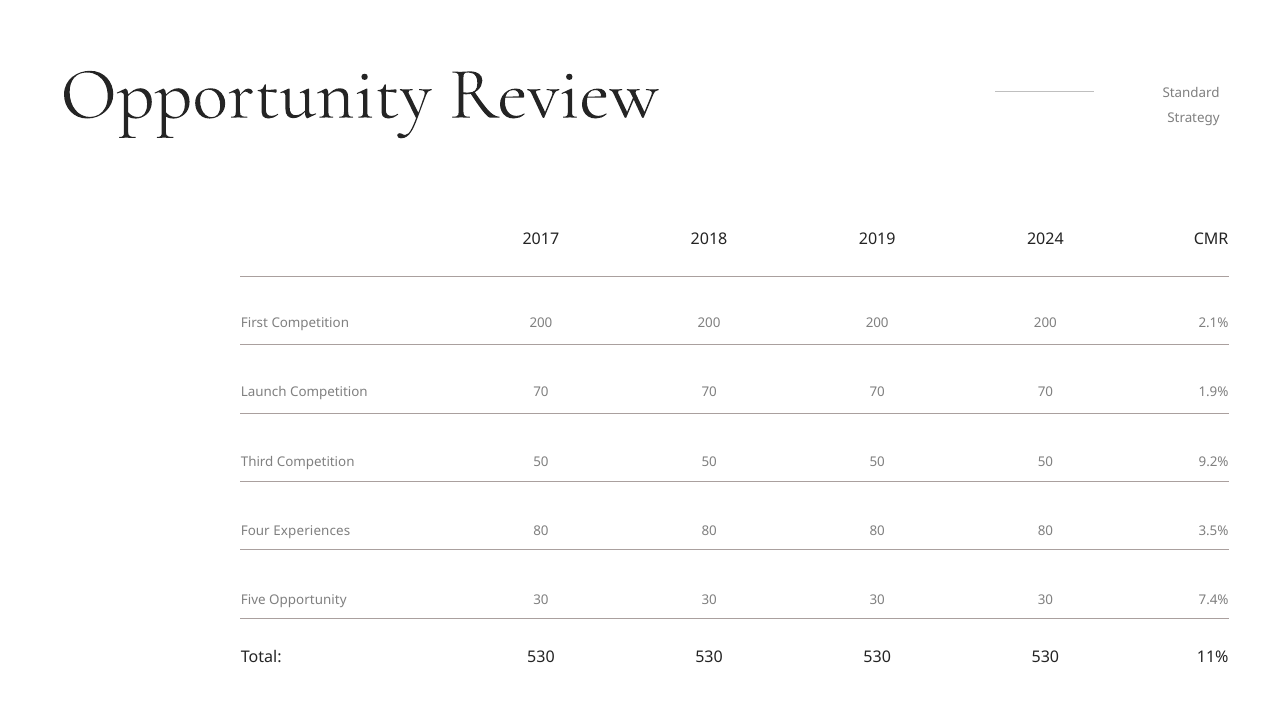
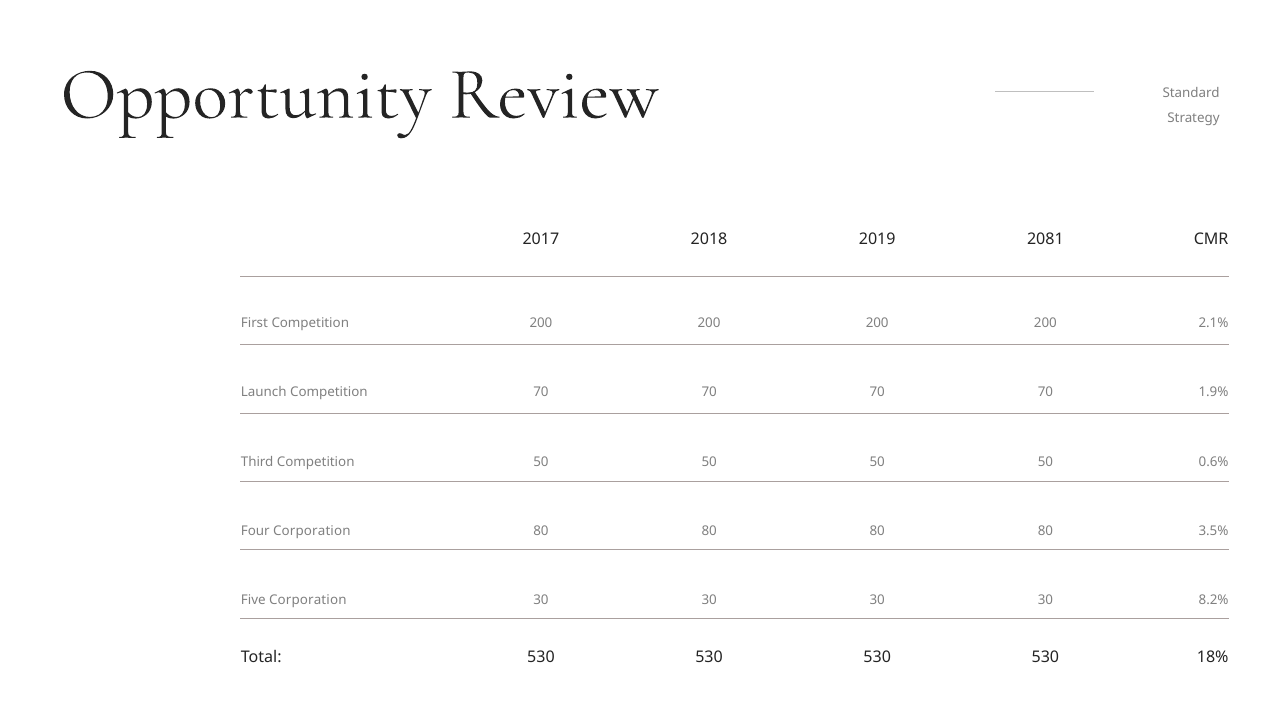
2024: 2024 -> 2081
9.2%: 9.2% -> 0.6%
Four Experiences: Experiences -> Corporation
Five Opportunity: Opportunity -> Corporation
7.4%: 7.4% -> 8.2%
11%: 11% -> 18%
